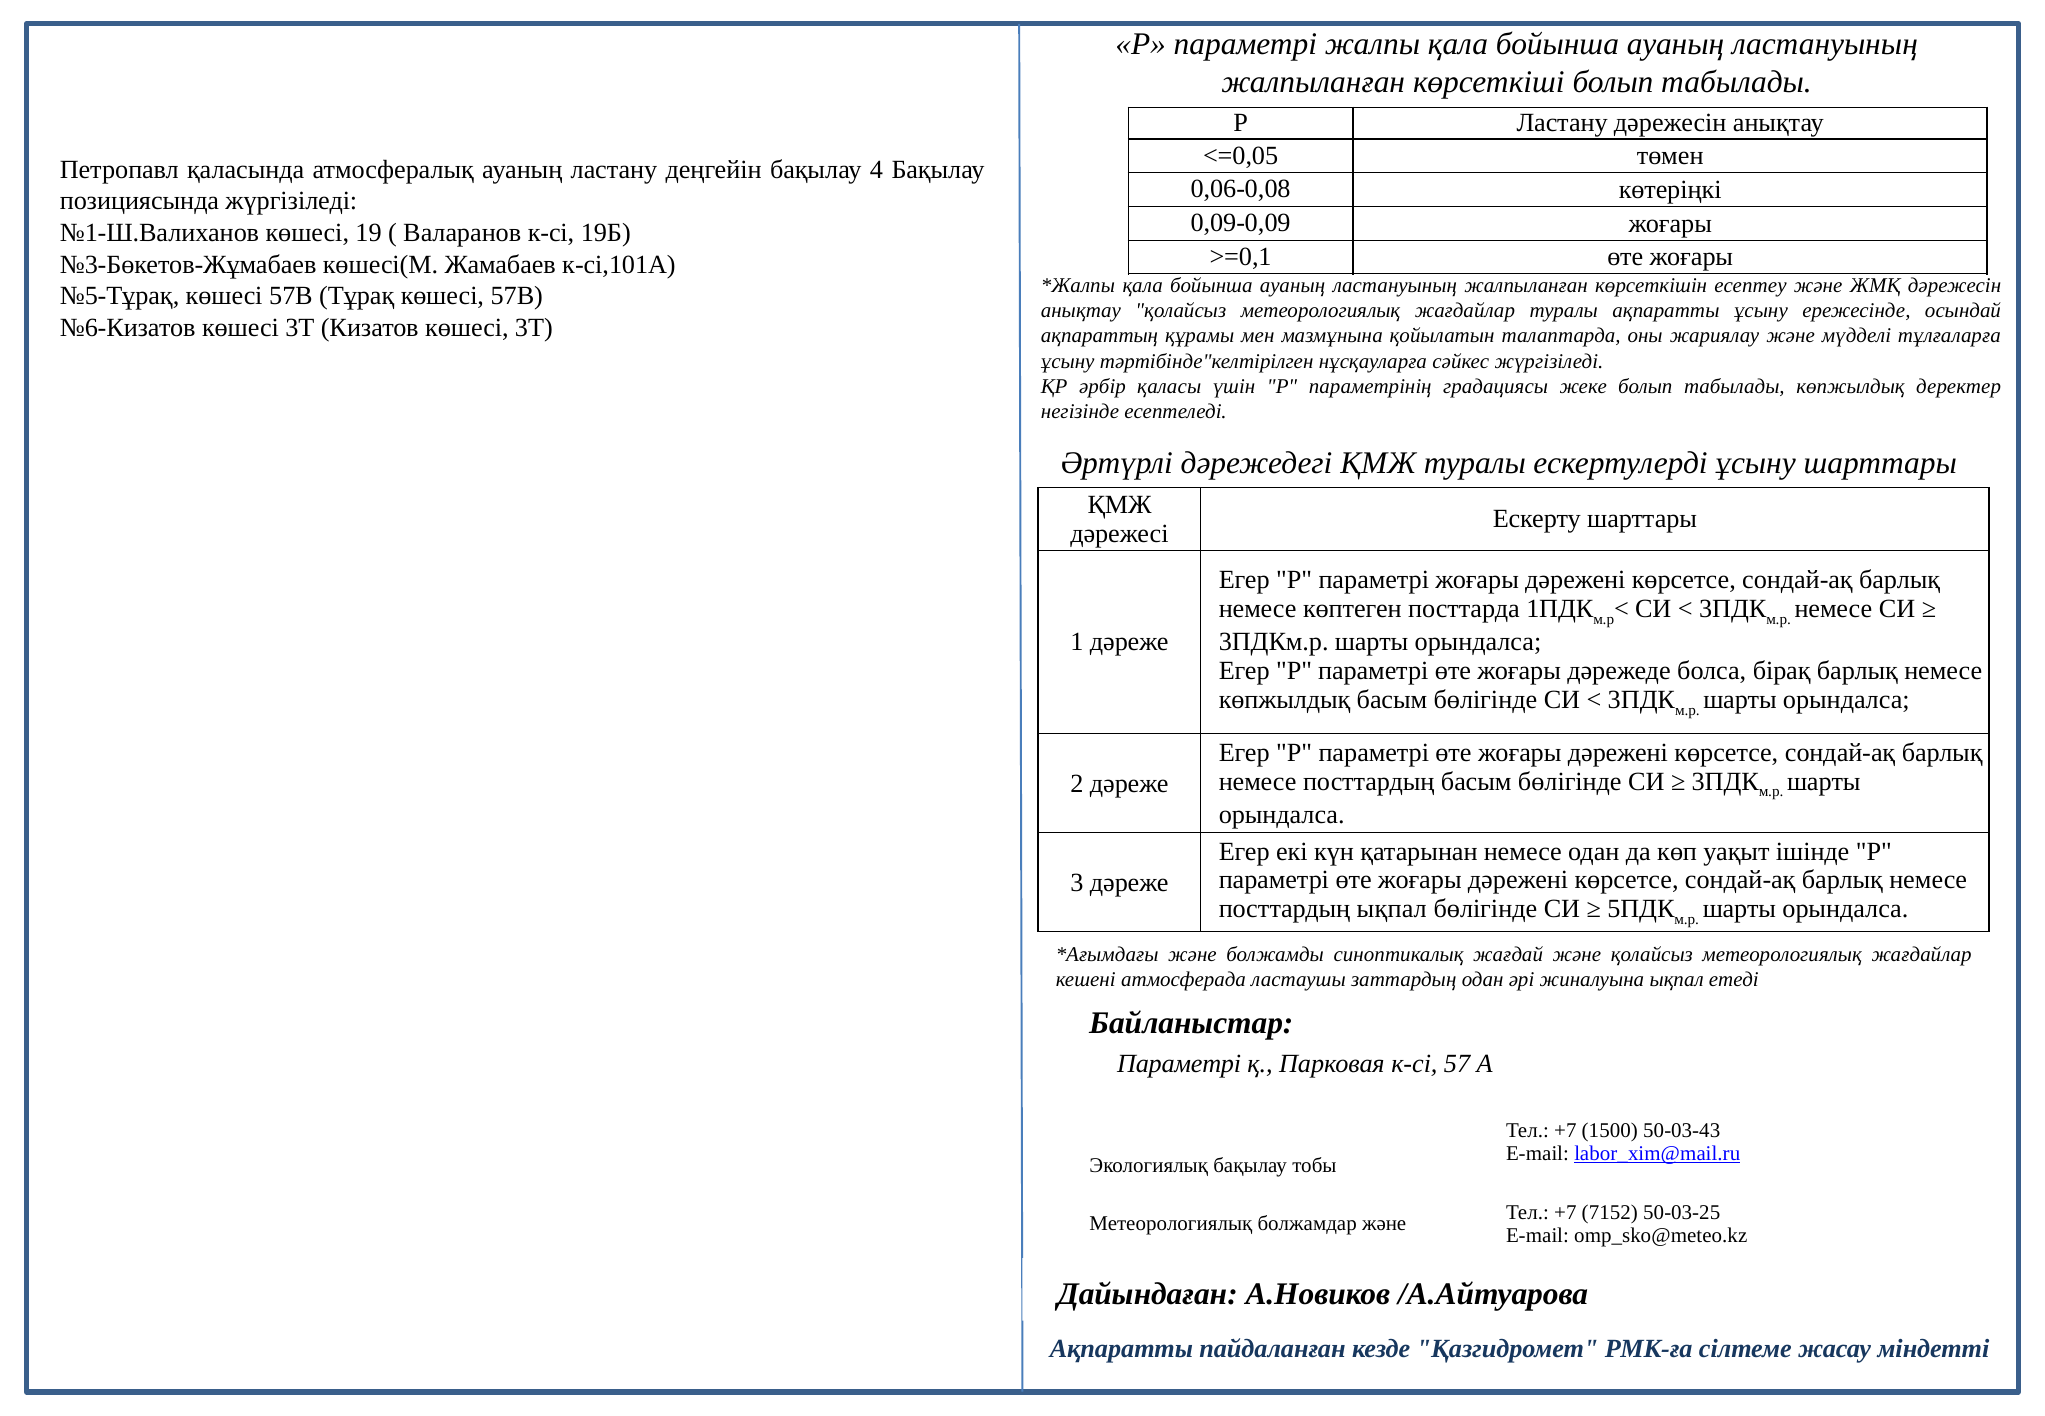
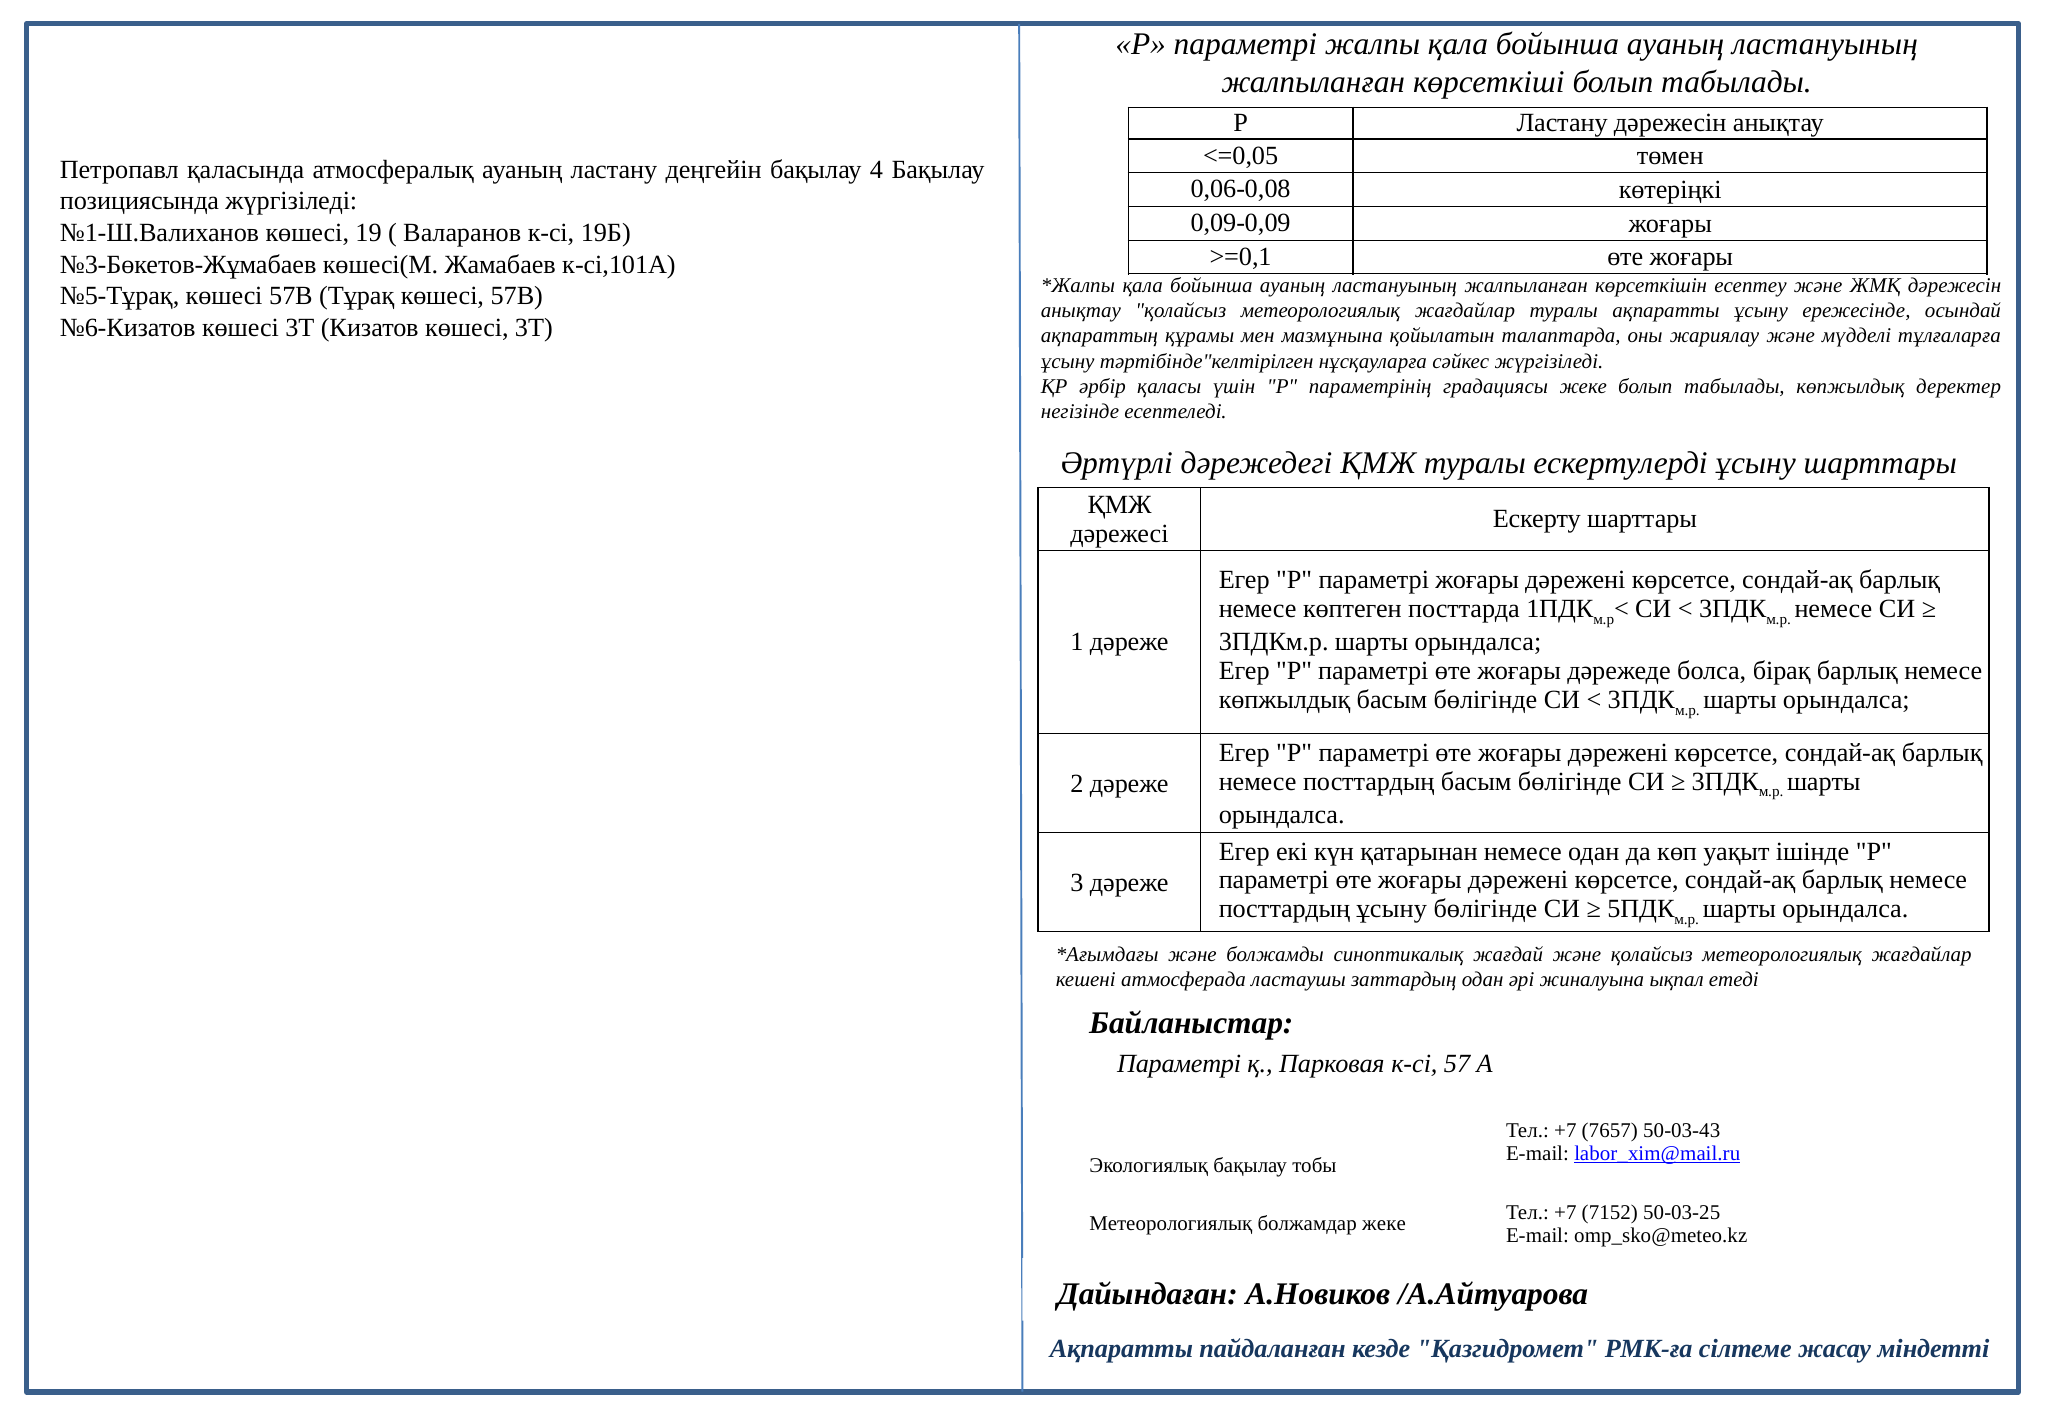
посттардың ықпал: ықпал -> ұсыну
1500: 1500 -> 7657
болжамдар және: және -> жеке
